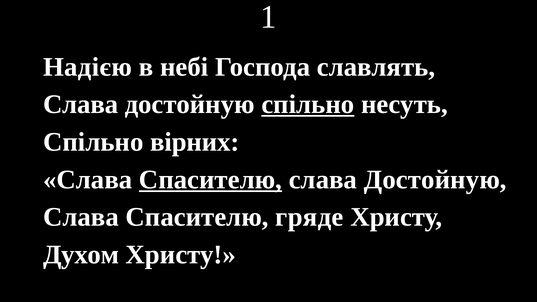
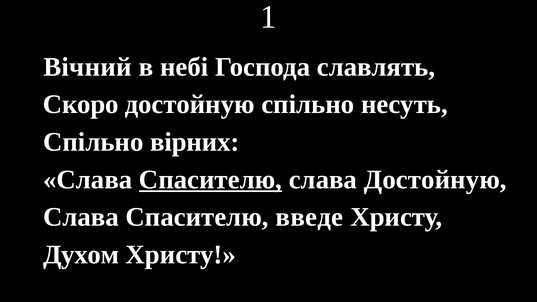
Надією: Надією -> Вічний
Слава at (81, 104): Слава -> Скоро
спільно at (308, 104) underline: present -> none
гряде: гряде -> введе
